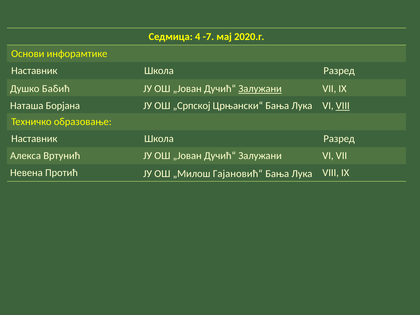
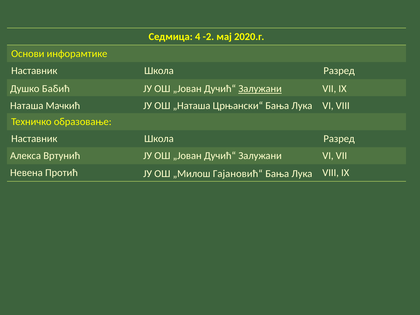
-7: -7 -> -2
Борјана: Борјана -> Мачкић
„Српској: „Српској -> „Наташа
VIII at (343, 106) underline: present -> none
